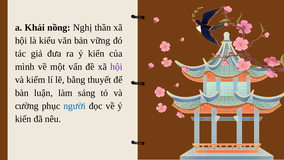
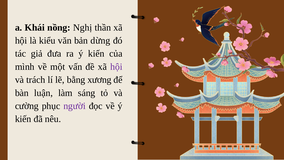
vững: vững -> dừng
kiểm: kiểm -> trách
thuyết: thuyết -> xương
người colour: blue -> purple
